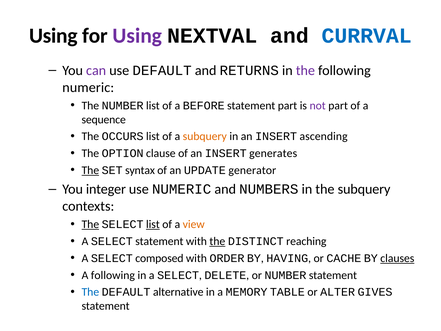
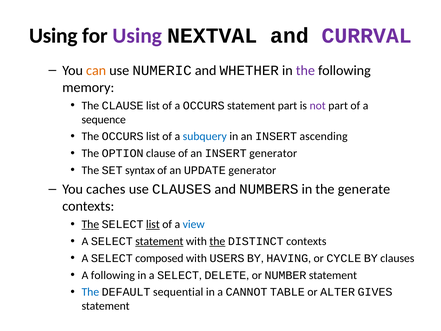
CURRVAL colour: blue -> purple
can colour: purple -> orange
use DEFAULT: DEFAULT -> NUMERIC
RETURNS: RETURNS -> WHETHER
numeric at (88, 87): numeric -> memory
The NUMBER: NUMBER -> CLAUSE
a BEFORE: BEFORE -> OCCURS
subquery at (205, 136) colour: orange -> blue
INSERT generates: generates -> generator
The at (90, 170) underline: present -> none
integer: integer -> caches
use NUMERIC: NUMERIC -> CLAUSES
the subquery: subquery -> generate
view colour: orange -> blue
statement at (159, 241) underline: none -> present
DISTINCT reaching: reaching -> contexts
ORDER: ORDER -> USERS
CACHE: CACHE -> CYCLE
clauses at (397, 258) underline: present -> none
alternative: alternative -> sequential
MEMORY: MEMORY -> CANNOT
